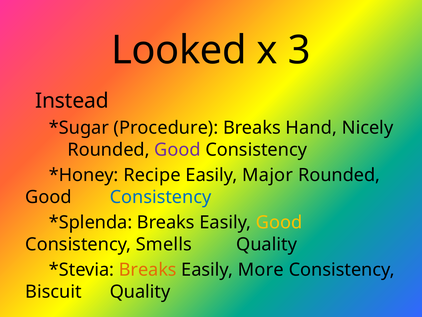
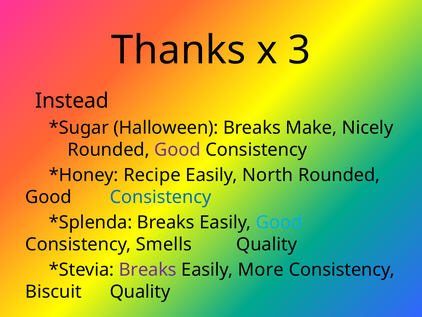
Looked: Looked -> Thanks
Procedure: Procedure -> Halloween
Hand: Hand -> Make
Major: Major -> North
Good at (279, 222) colour: yellow -> light blue
Breaks at (148, 269) colour: orange -> purple
